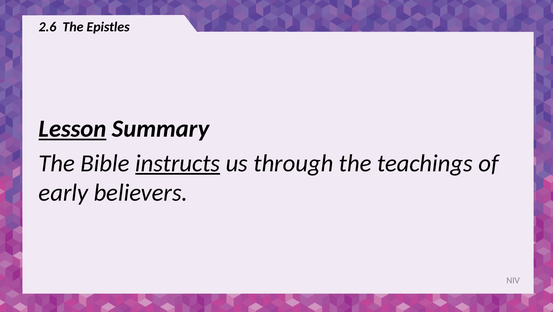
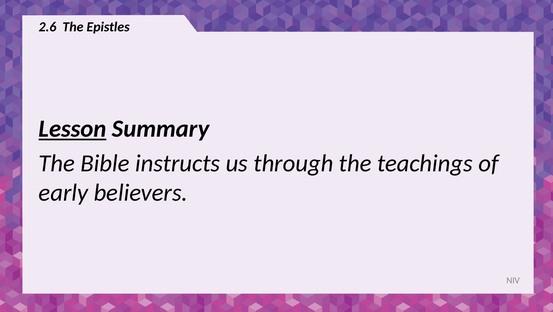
instructs underline: present -> none
